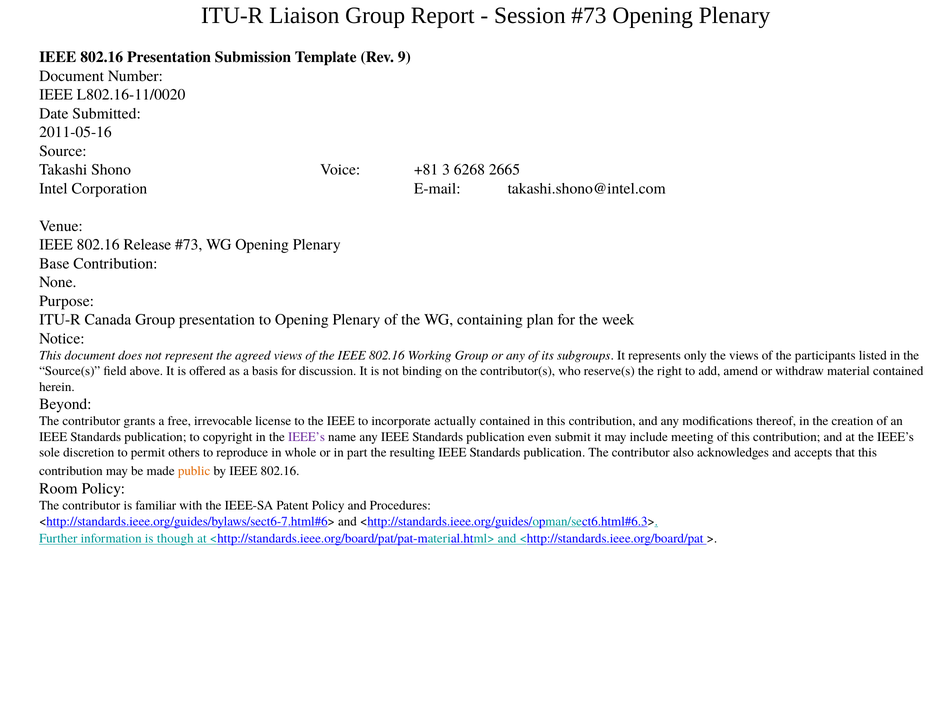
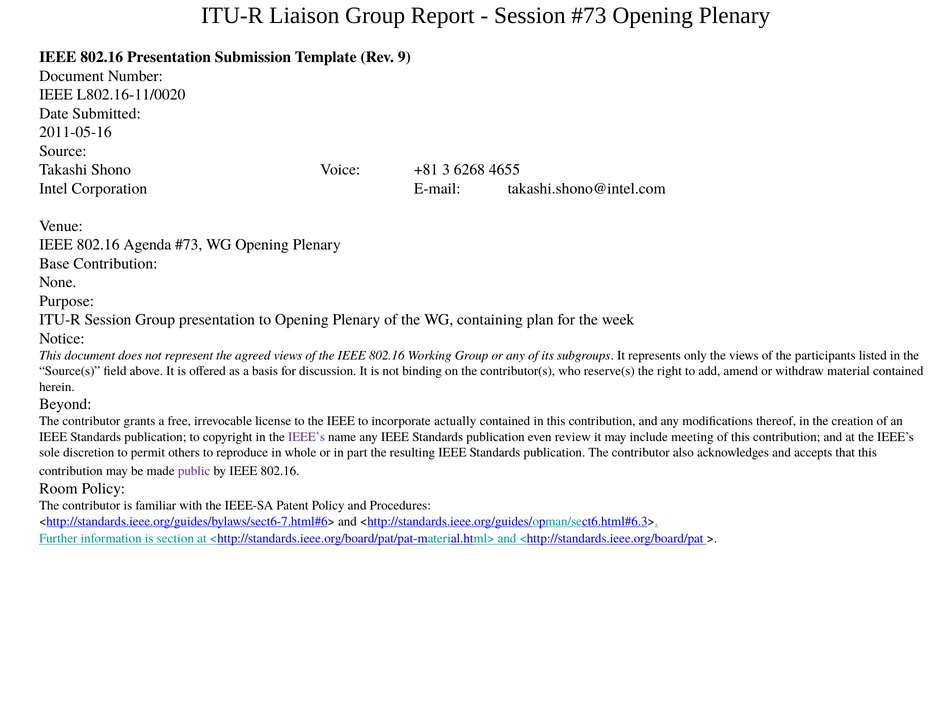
2665: 2665 -> 4655
Release: Release -> Agenda
ITU-R Canada: Canada -> Session
submit: submit -> review
public colour: orange -> purple
though: though -> section
